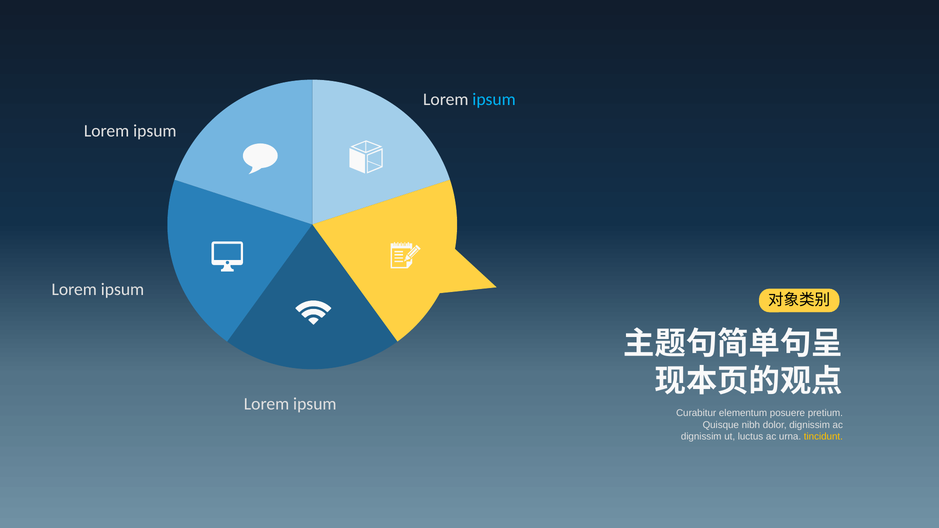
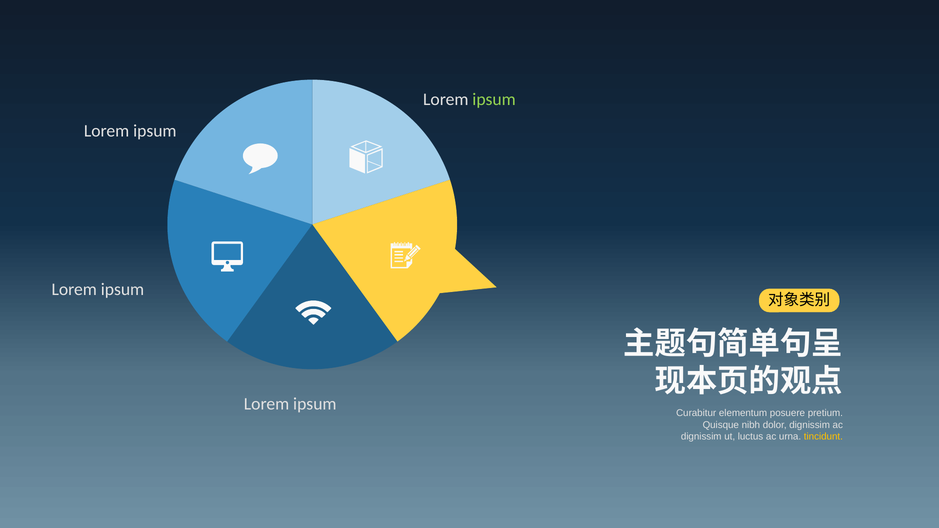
ipsum at (494, 99) colour: light blue -> light green
